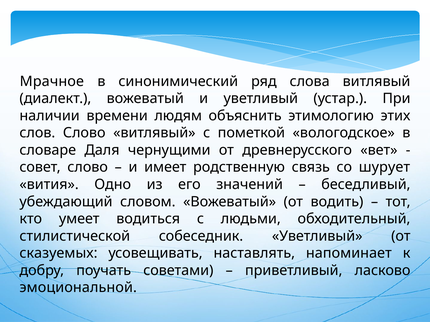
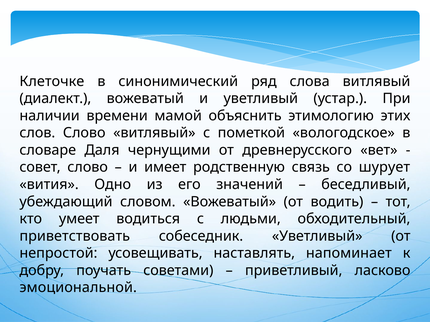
Мрачное: Мрачное -> Клеточке
людям: людям -> мамой
стилистической: стилистической -> приветствовать
сказуемых: сказуемых -> непростой
